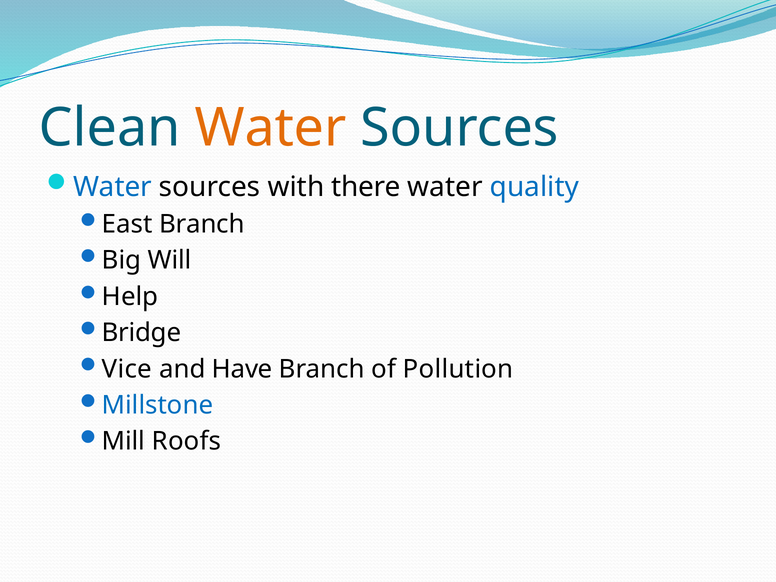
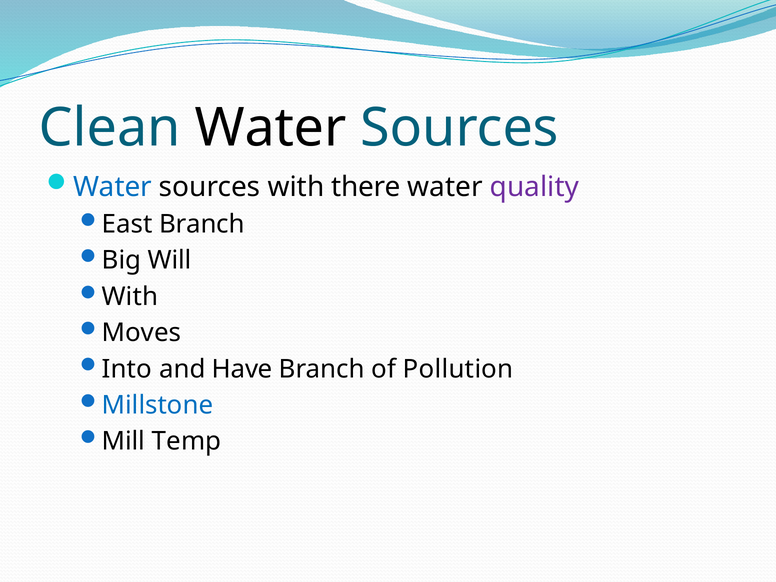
Water at (270, 128) colour: orange -> black
quality colour: blue -> purple
Help at (130, 297): Help -> With
Bridge: Bridge -> Moves
Vice: Vice -> Into
Roofs: Roofs -> Temp
